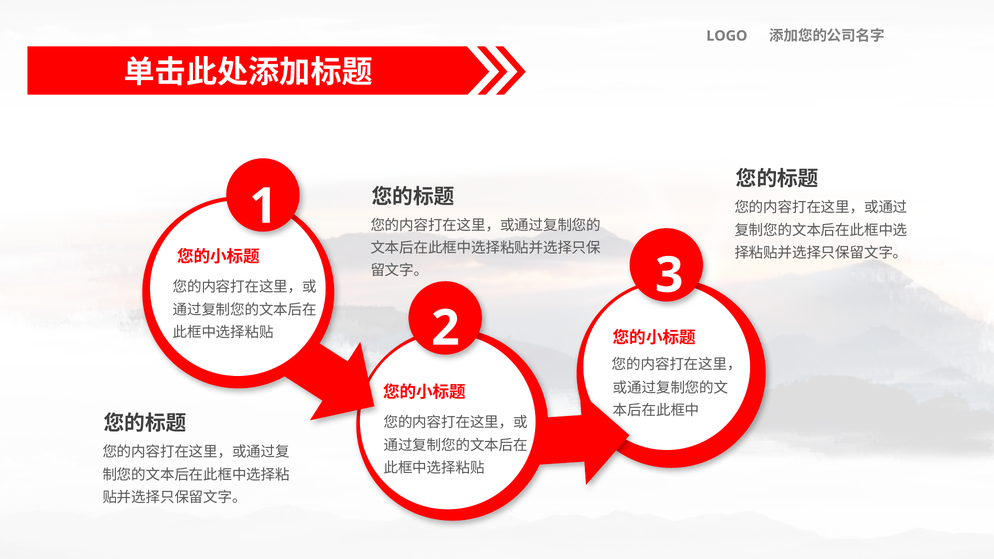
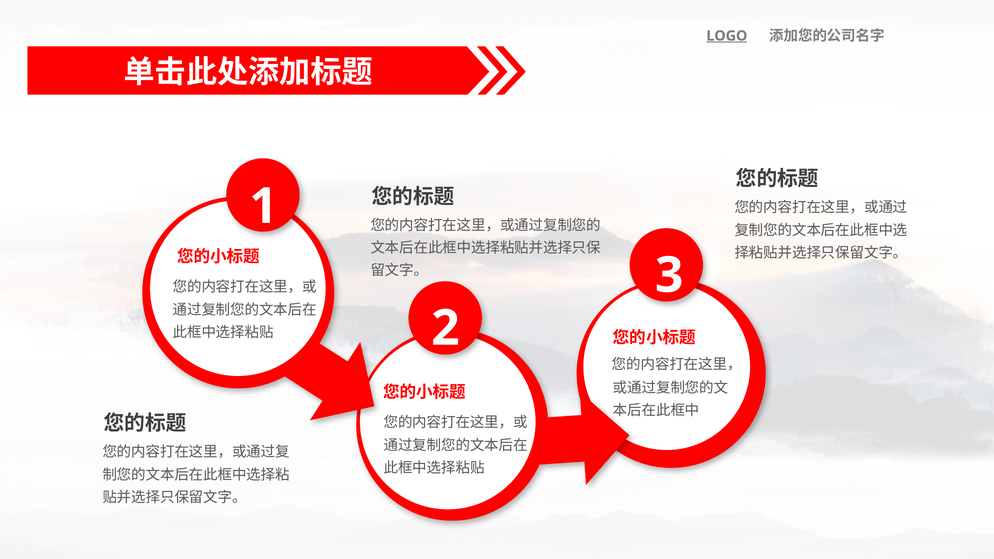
LOGO underline: none -> present
